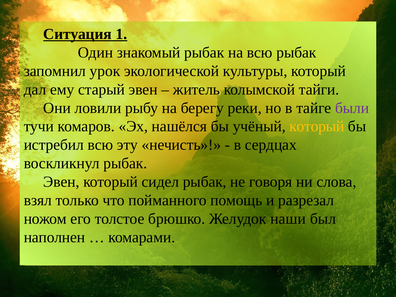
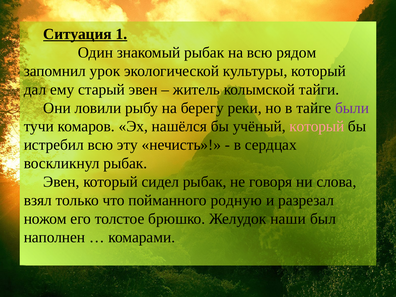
всю рыбак: рыбак -> рядом
который at (317, 126) colour: yellow -> pink
помощь: помощь -> родную
